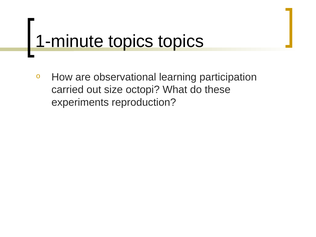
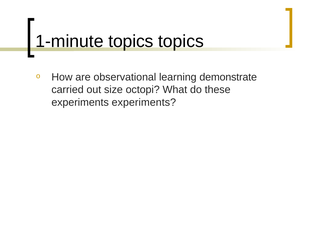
participation: participation -> demonstrate
experiments reproduction: reproduction -> experiments
